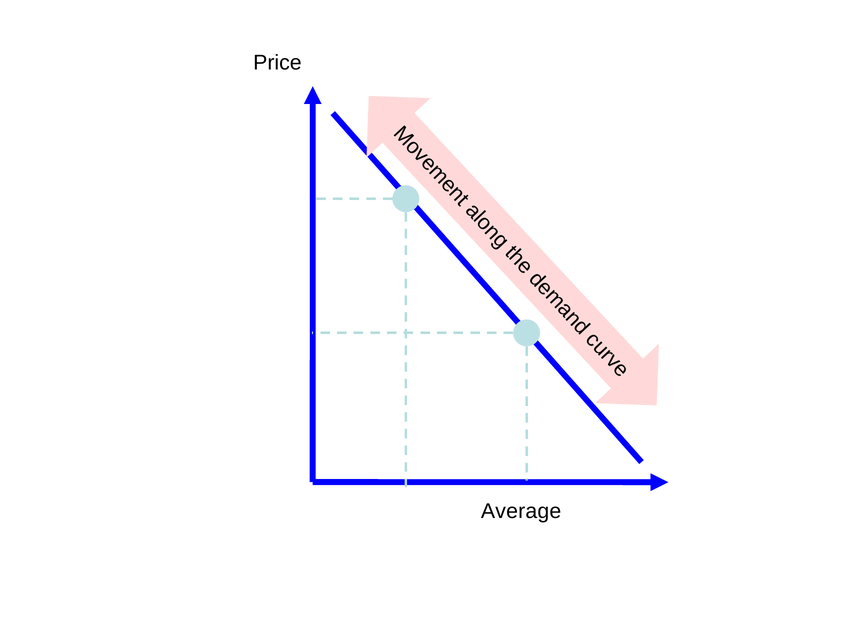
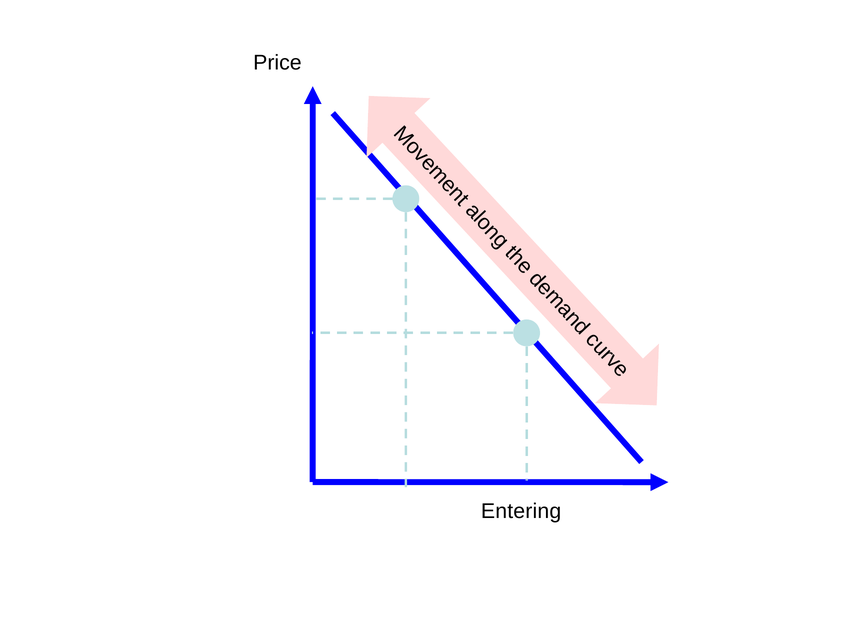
Average: Average -> Entering
